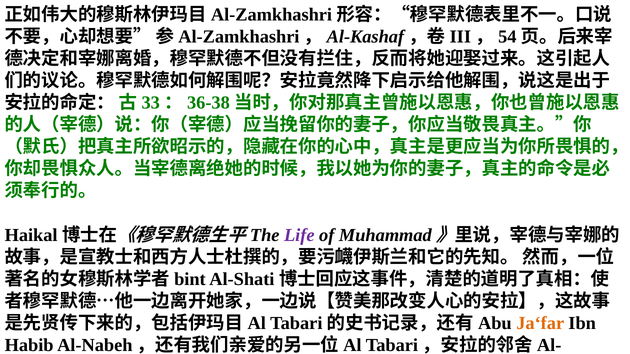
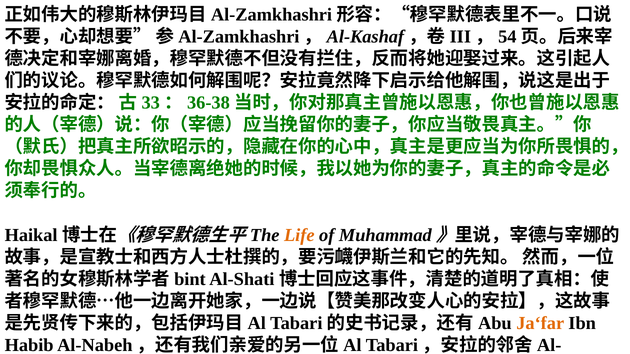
Life colour: purple -> orange
